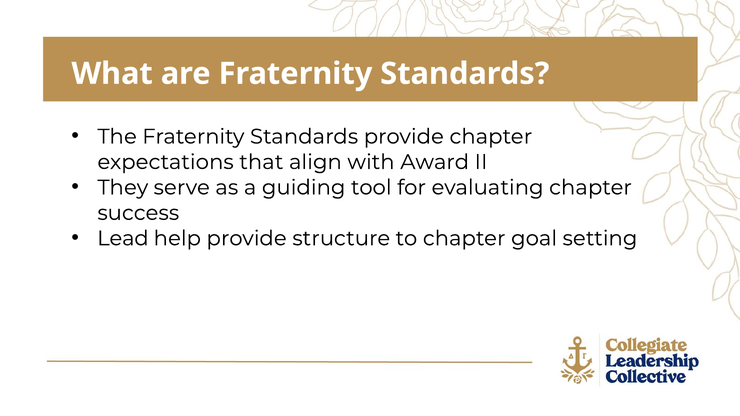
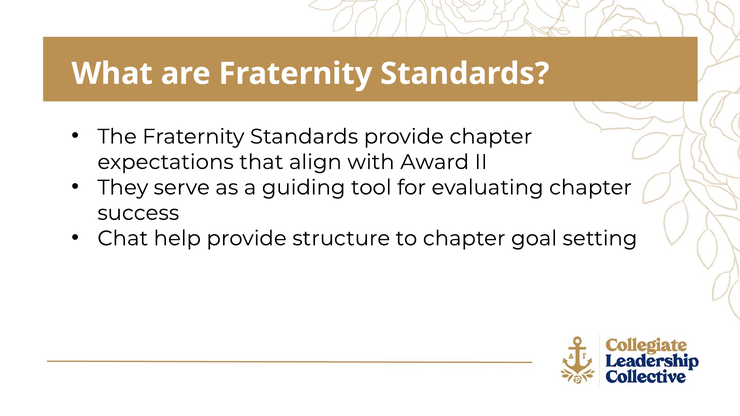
Lead: Lead -> Chat
